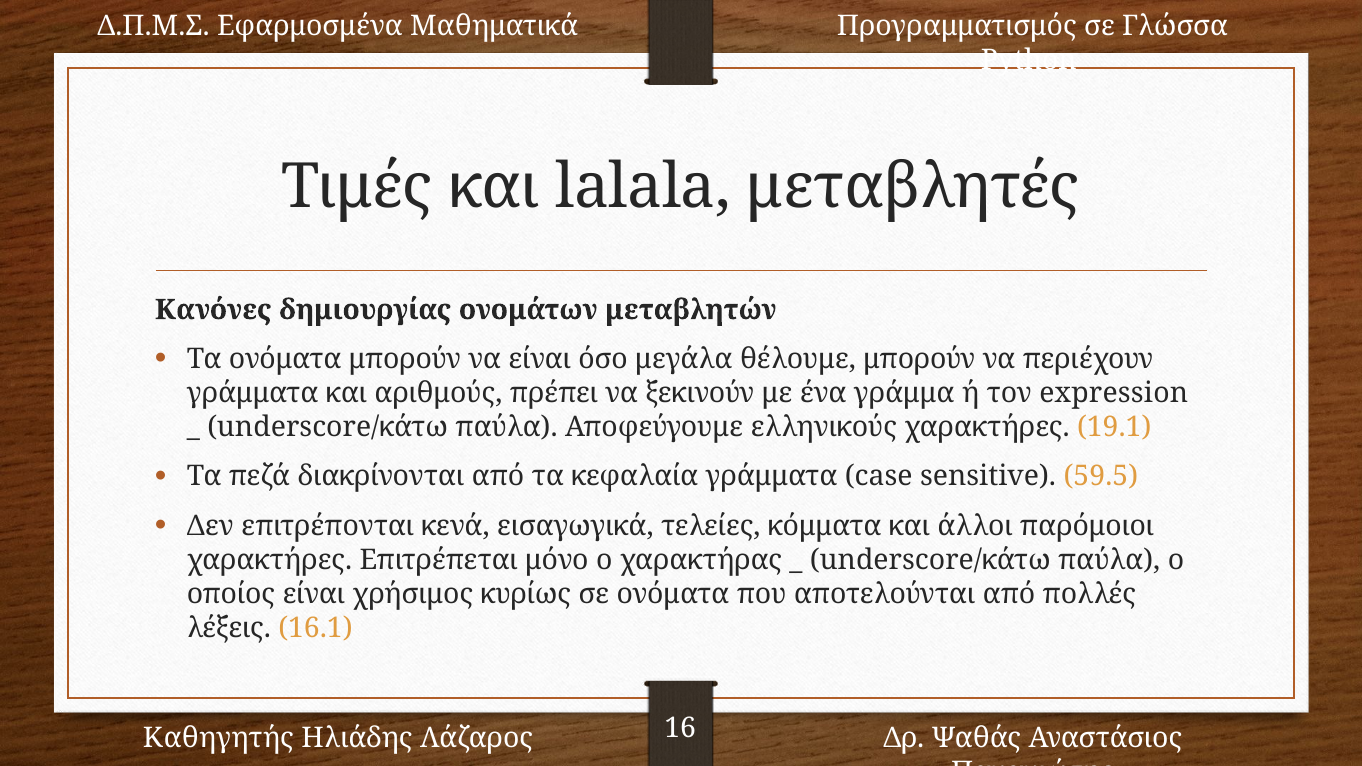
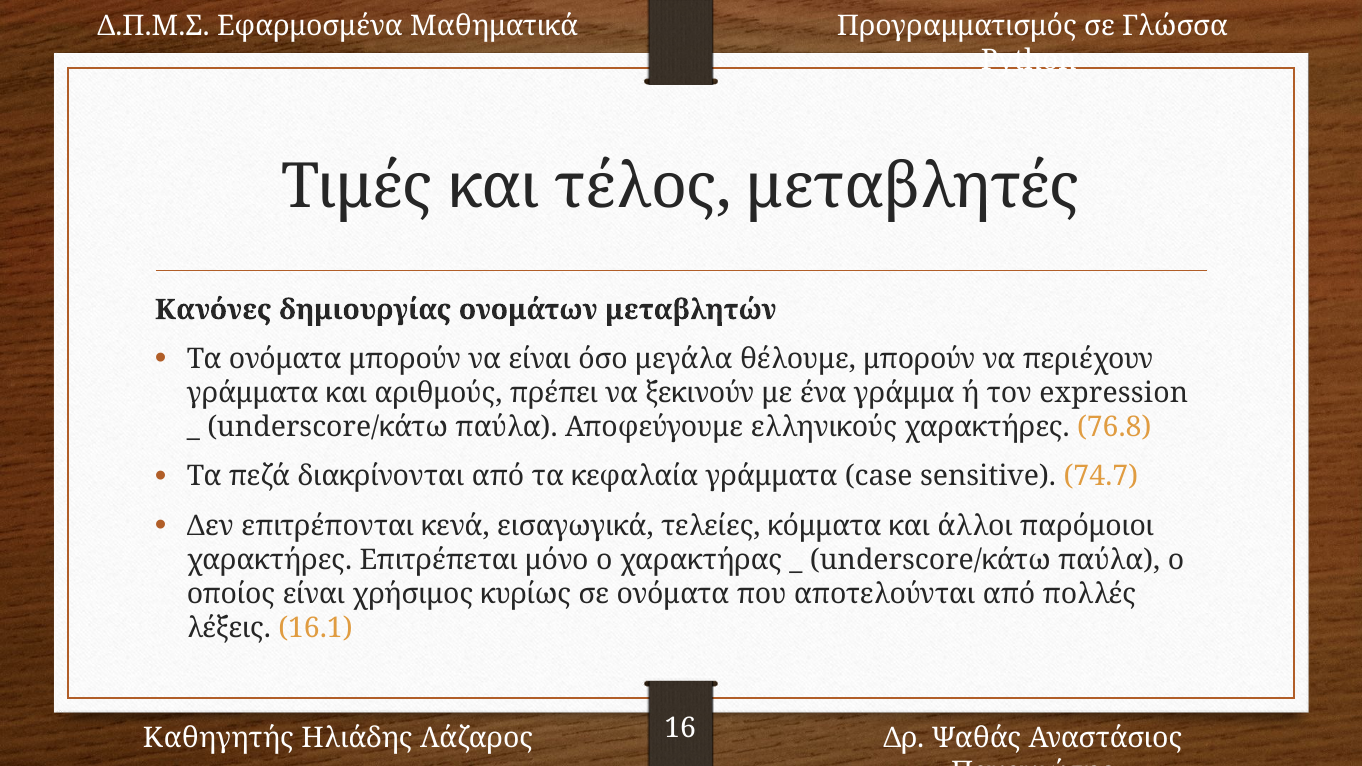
lalala: lalala -> τέλος
19.1: 19.1 -> 76.8
59.5: 59.5 -> 74.7
